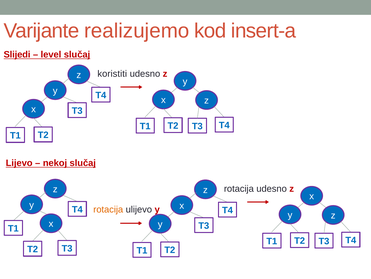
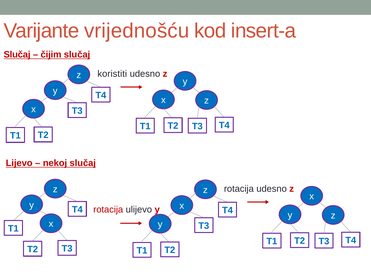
realizujemo: realizujemo -> vrijednošću
Slijedi at (17, 54): Slijedi -> Slučaj
level: level -> čijim
rotacija at (108, 209) colour: orange -> red
